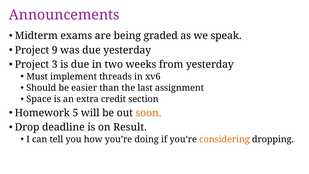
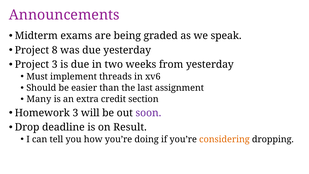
9: 9 -> 8
Space: Space -> Many
Homework 5: 5 -> 3
soon colour: orange -> purple
